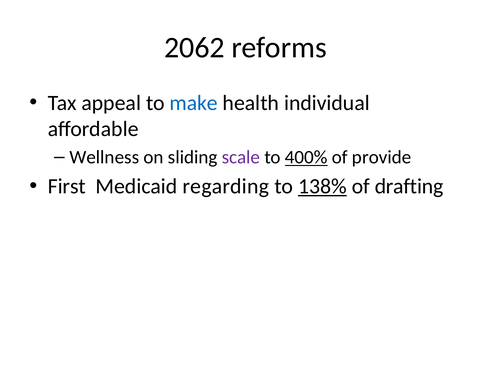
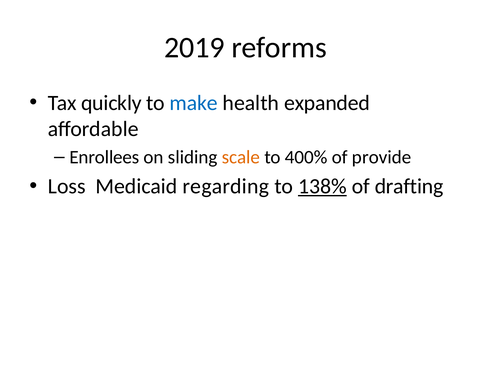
2062: 2062 -> 2019
appeal: appeal -> quickly
individual: individual -> expanded
Wellness: Wellness -> Enrollees
scale colour: purple -> orange
400% underline: present -> none
First: First -> Loss
